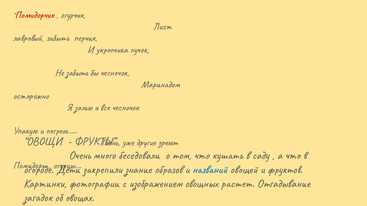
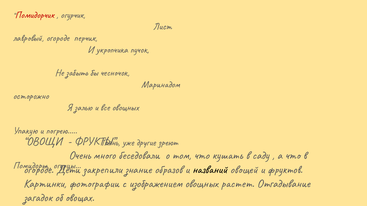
лавровый забыть: забыть -> огороде
все чесночок: чесночок -> овощных
названий colour: blue -> black
